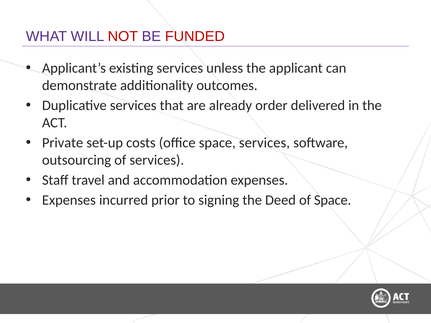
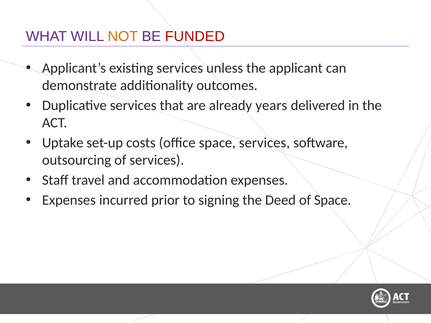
NOT colour: red -> orange
order: order -> years
Private: Private -> Uptake
